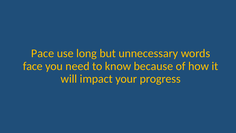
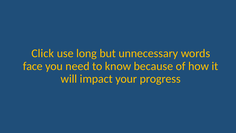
Pace: Pace -> Click
